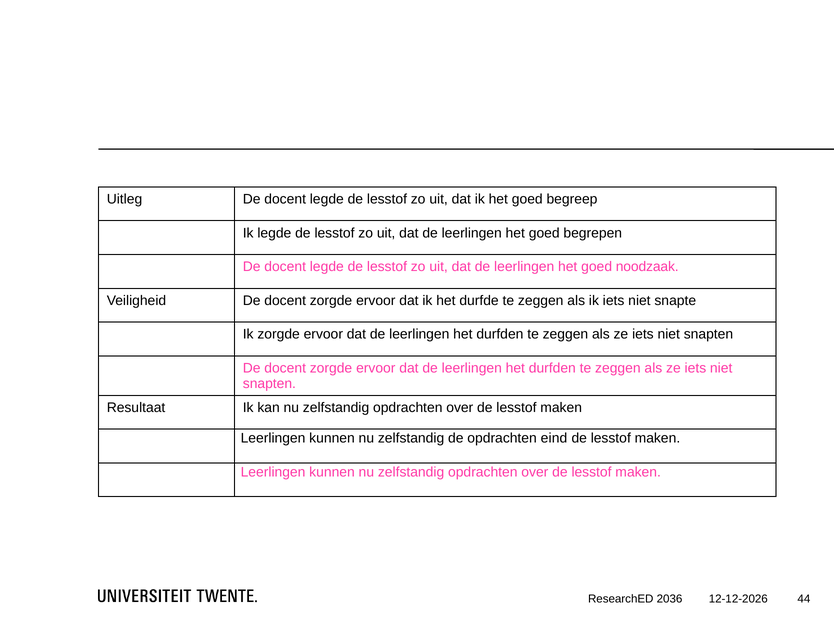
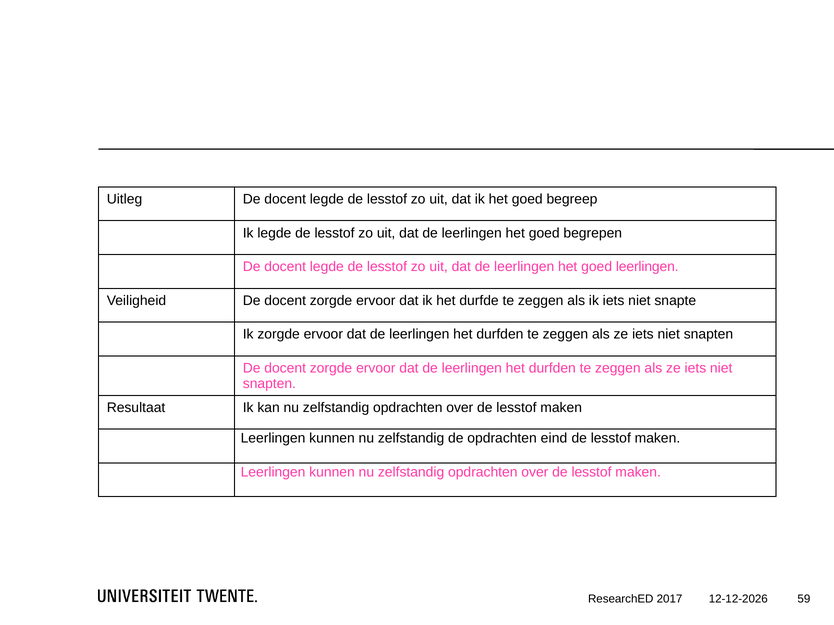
goed noodzaak: noodzaak -> leerlingen
2036: 2036 -> 2017
44: 44 -> 59
